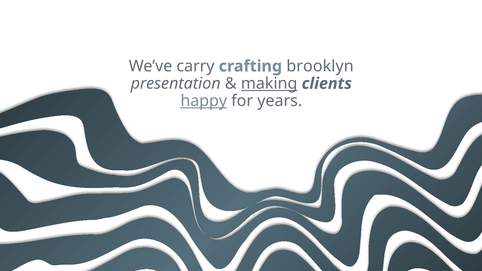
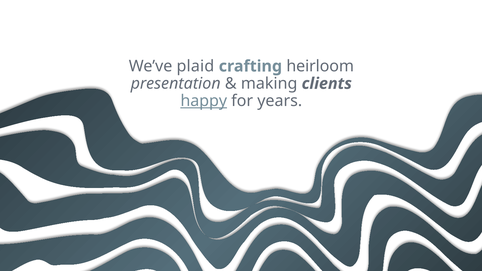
carry: carry -> plaid
brooklyn: brooklyn -> heirloom
making underline: present -> none
